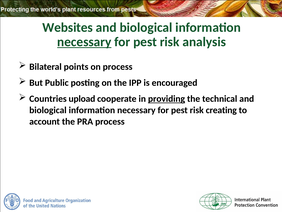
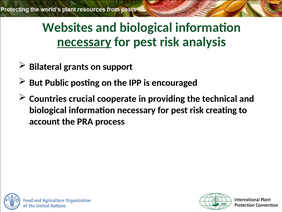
points: points -> grants
on process: process -> support
upload: upload -> crucial
providing underline: present -> none
